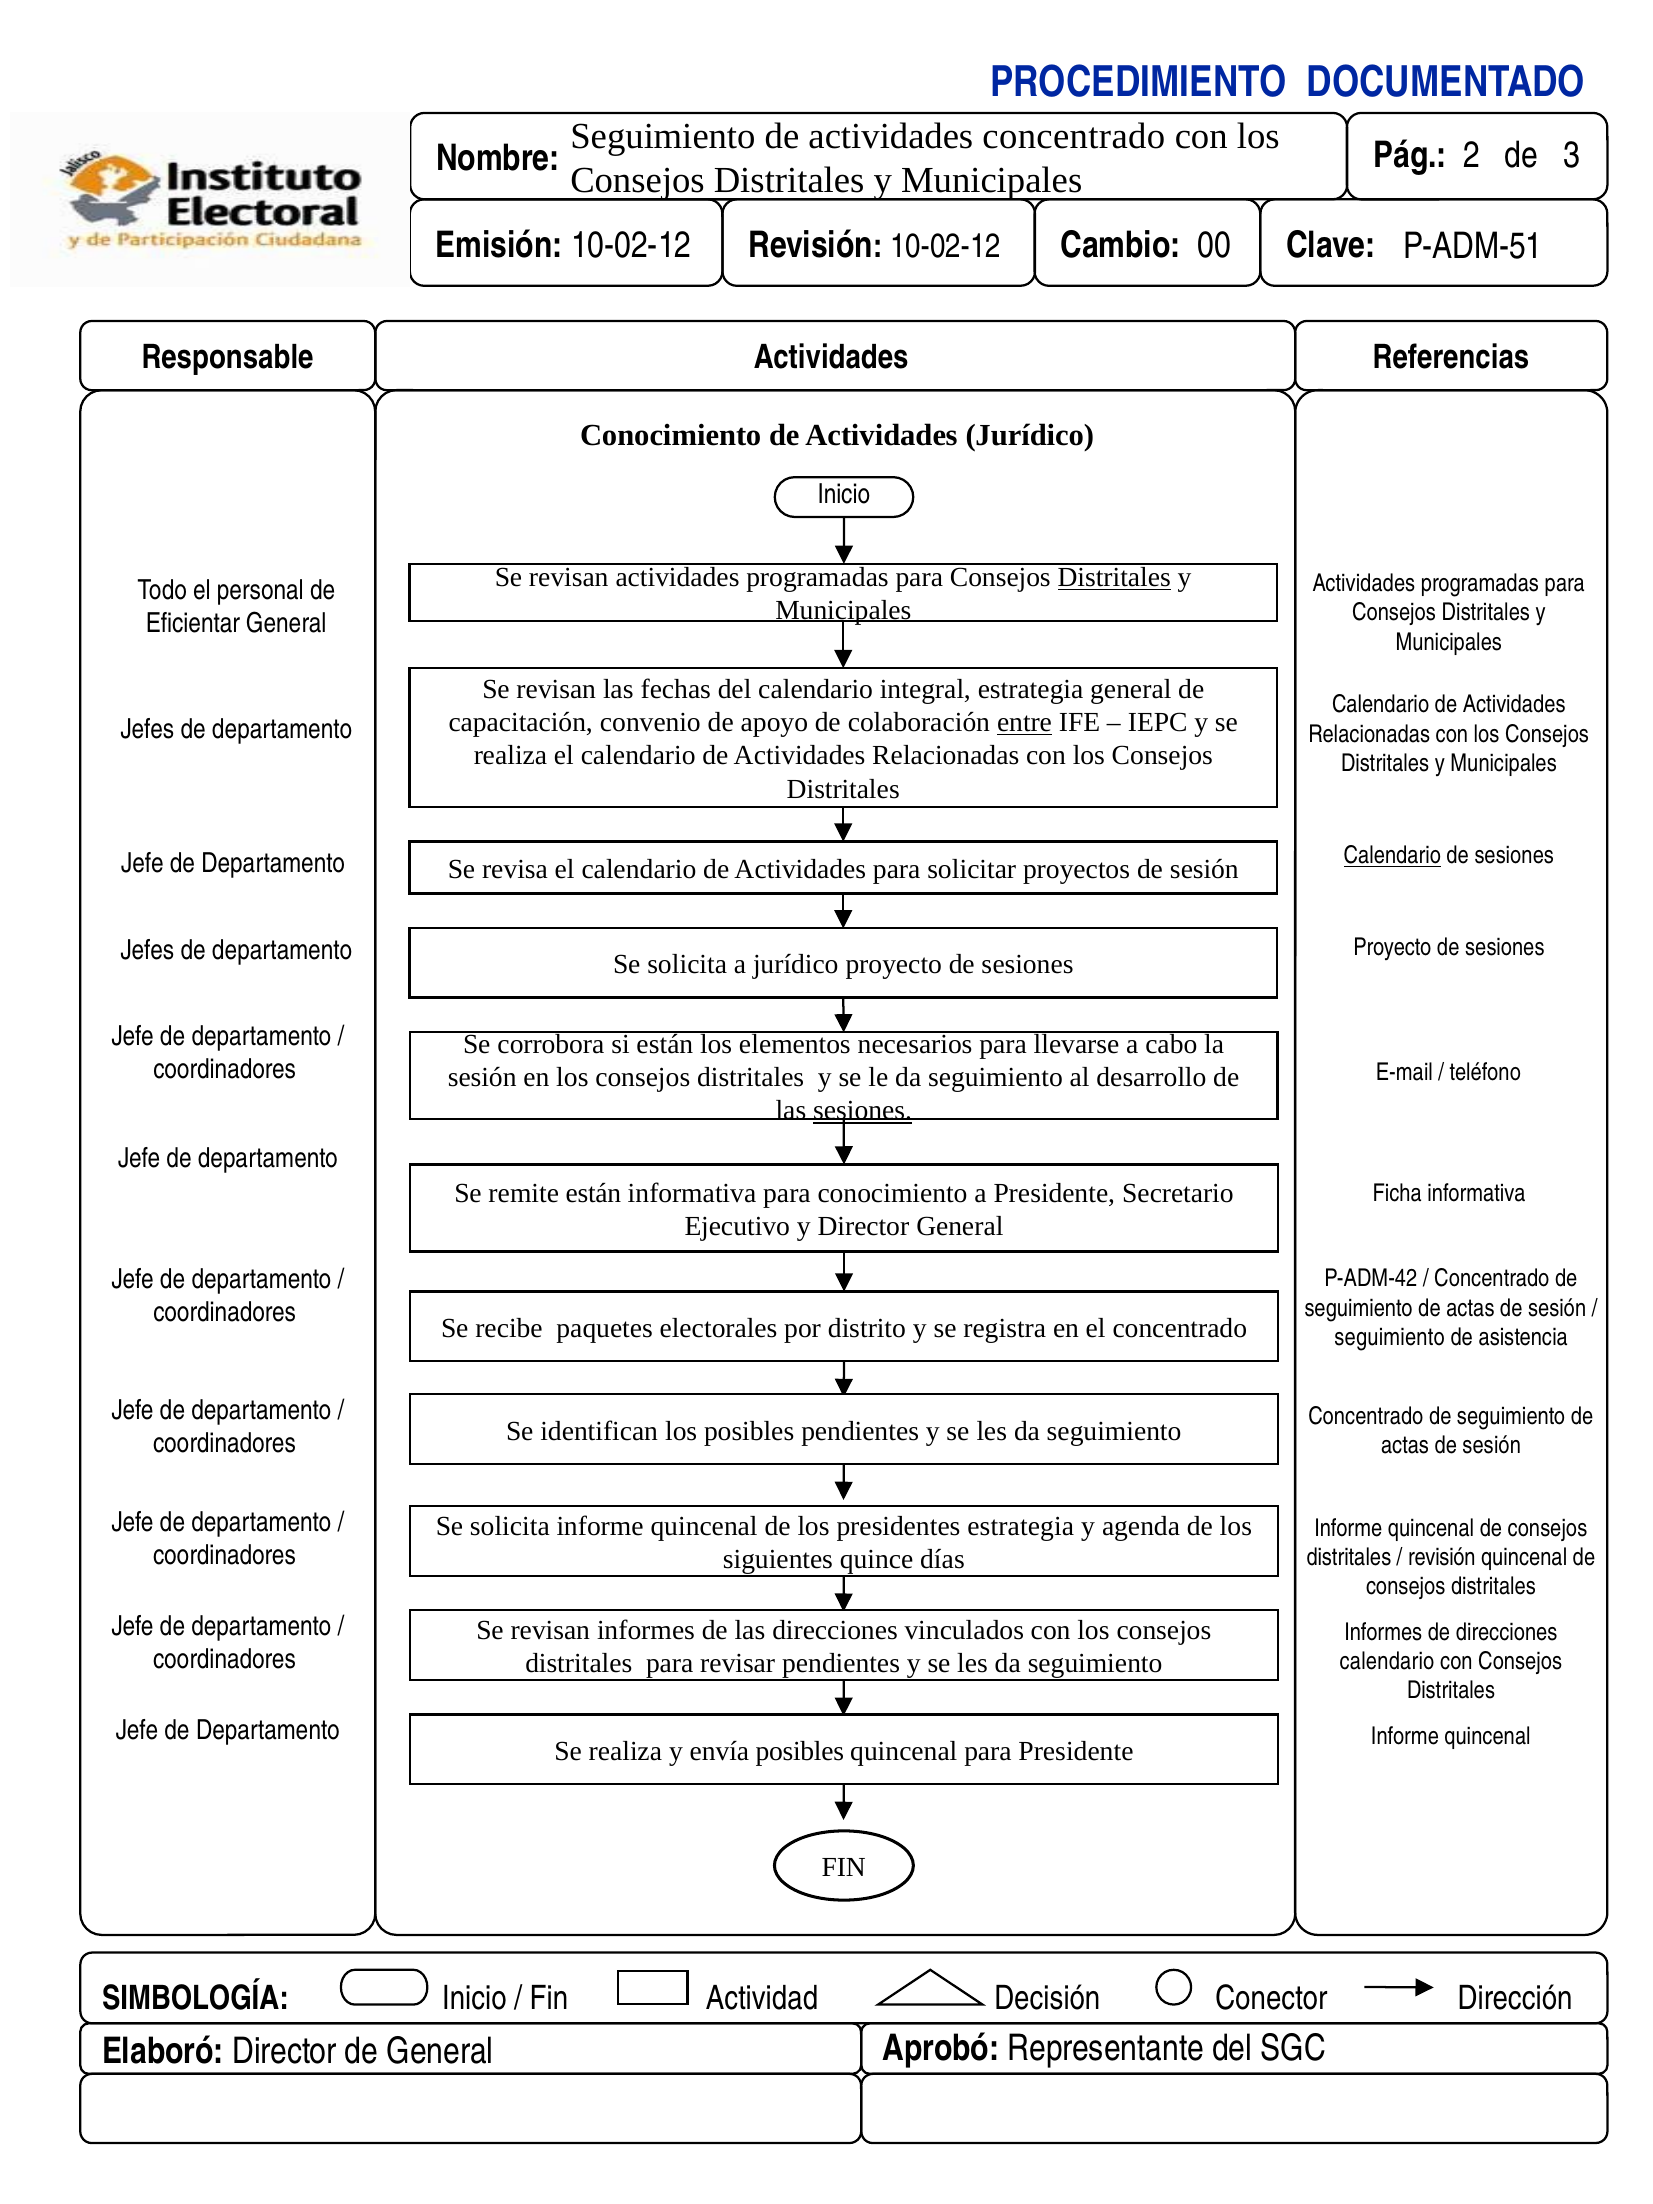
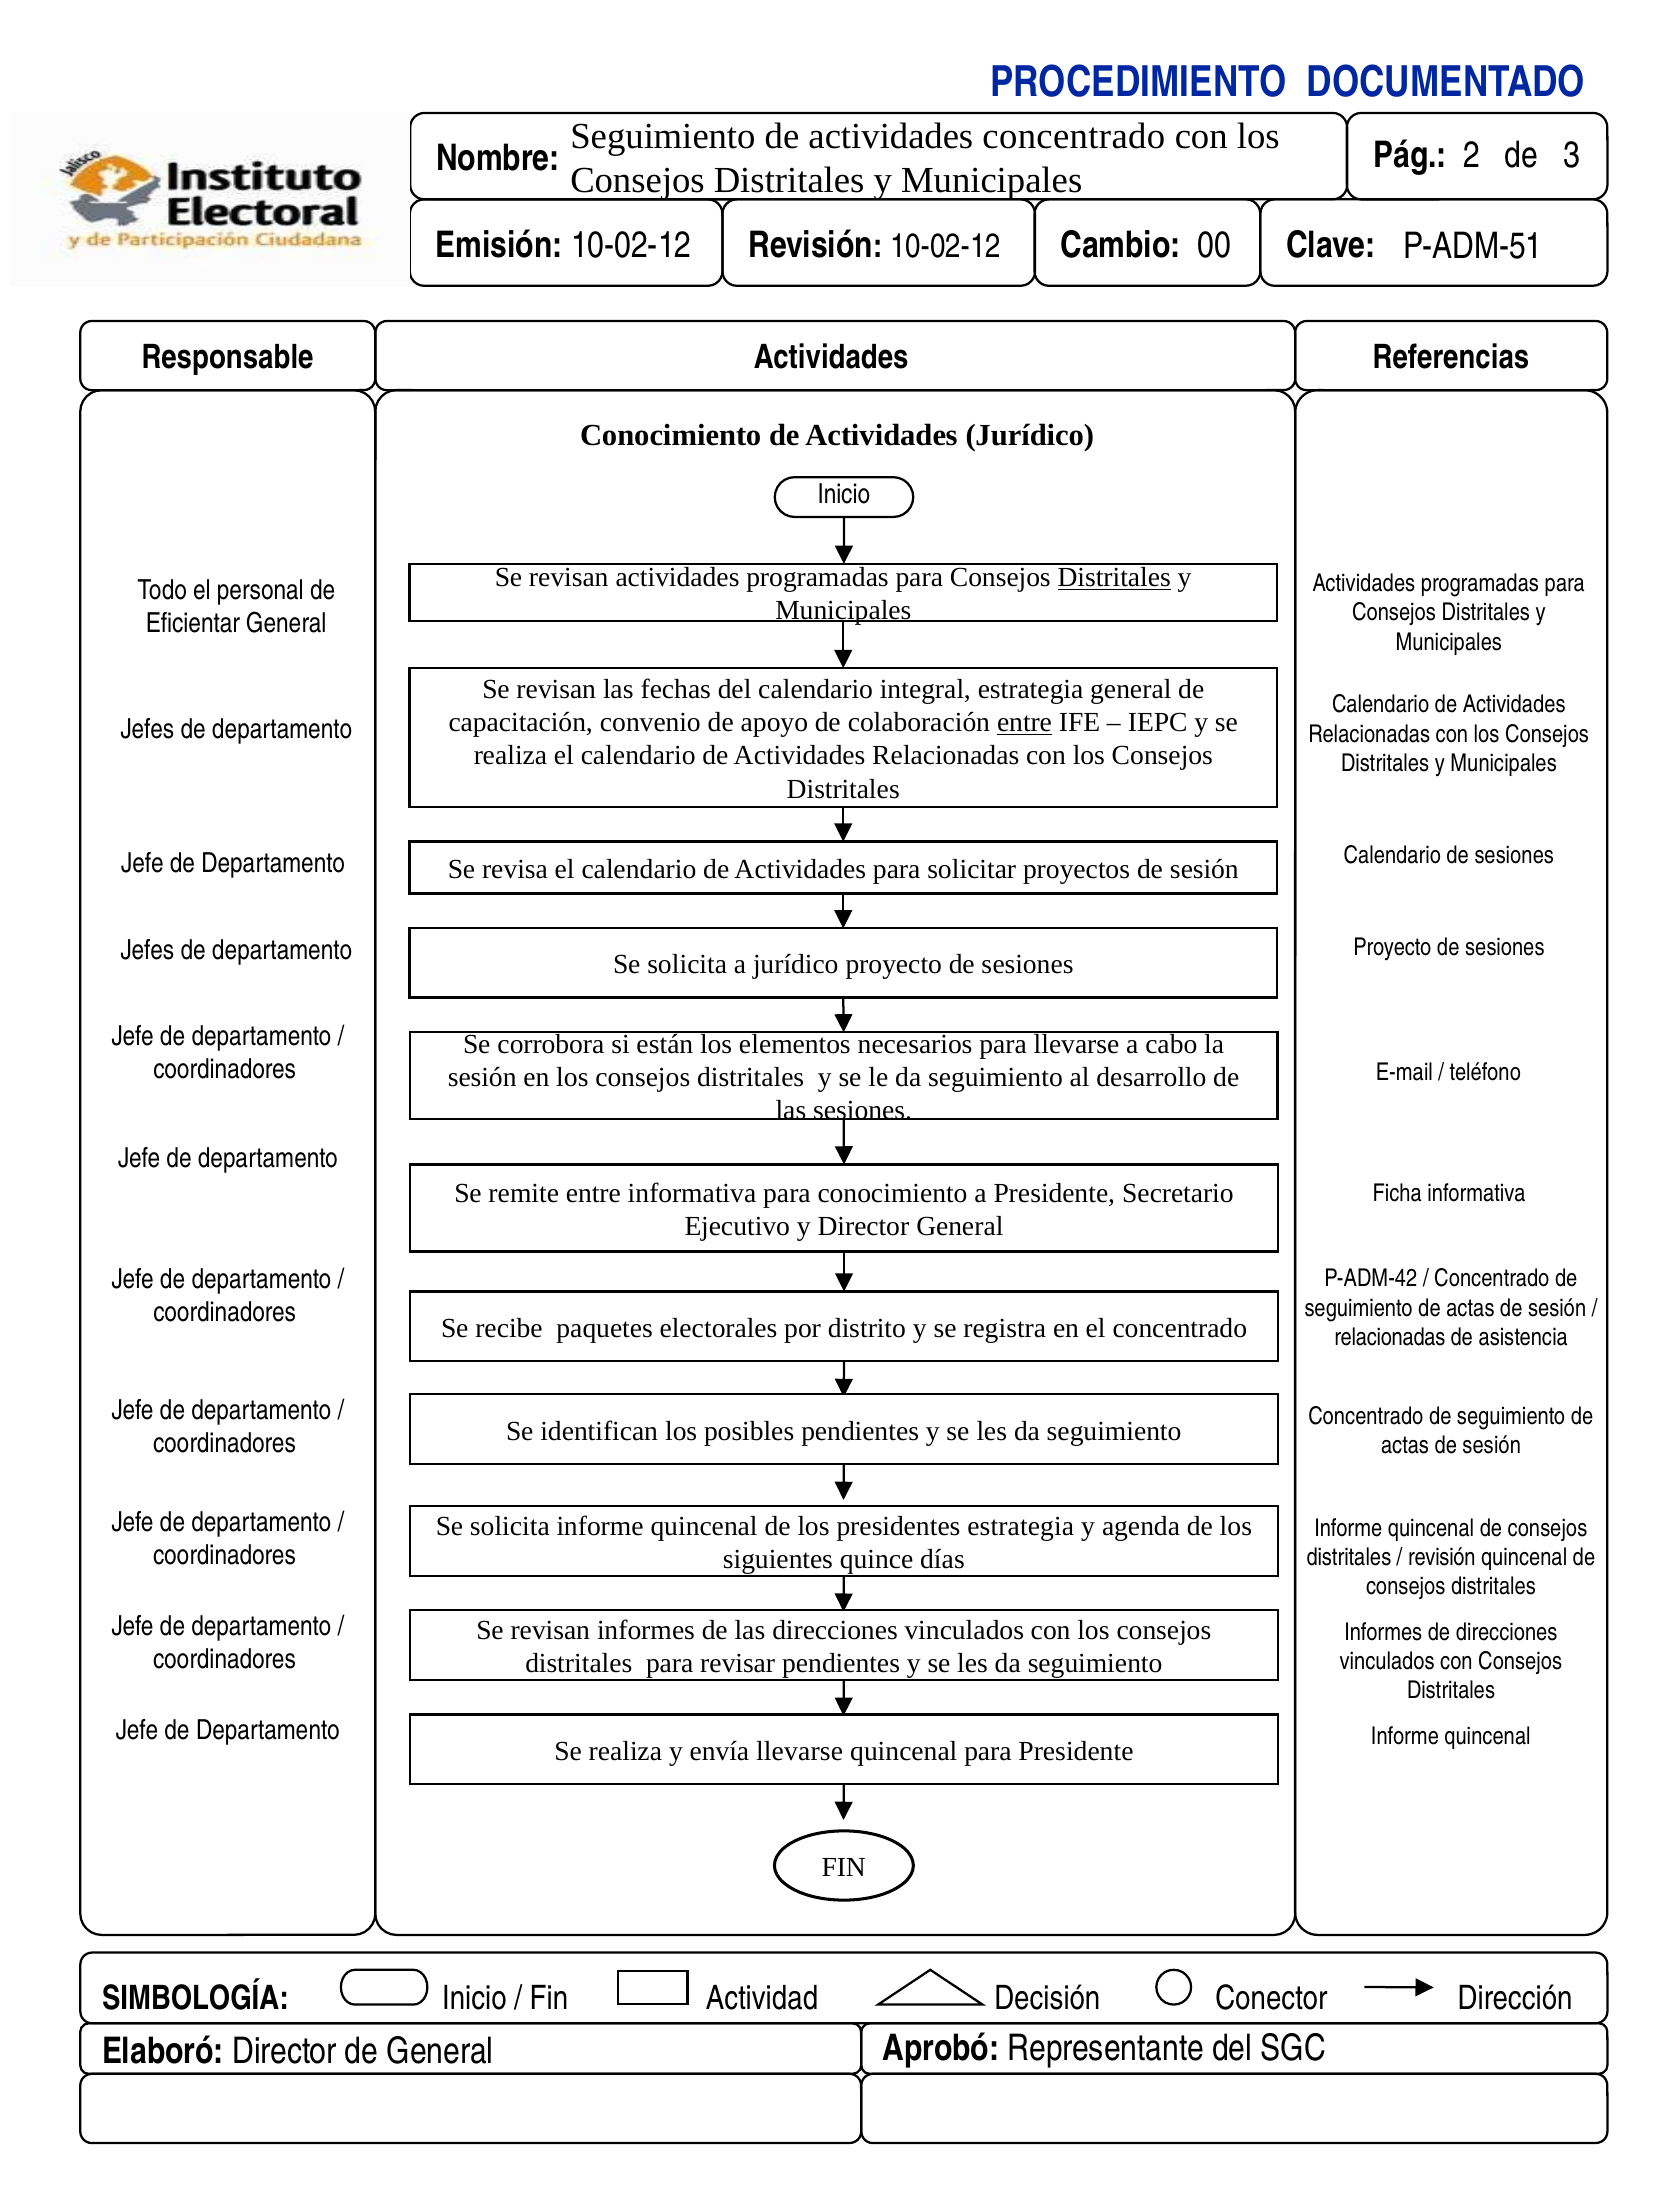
Calendario at (1392, 856) underline: present -> none
sesiones at (863, 1111) underline: present -> none
remite están: están -> entre
seguimiento at (1390, 1337): seguimiento -> relacionadas
calendario at (1387, 1661): calendario -> vinculados
envía posibles: posibles -> llevarse
